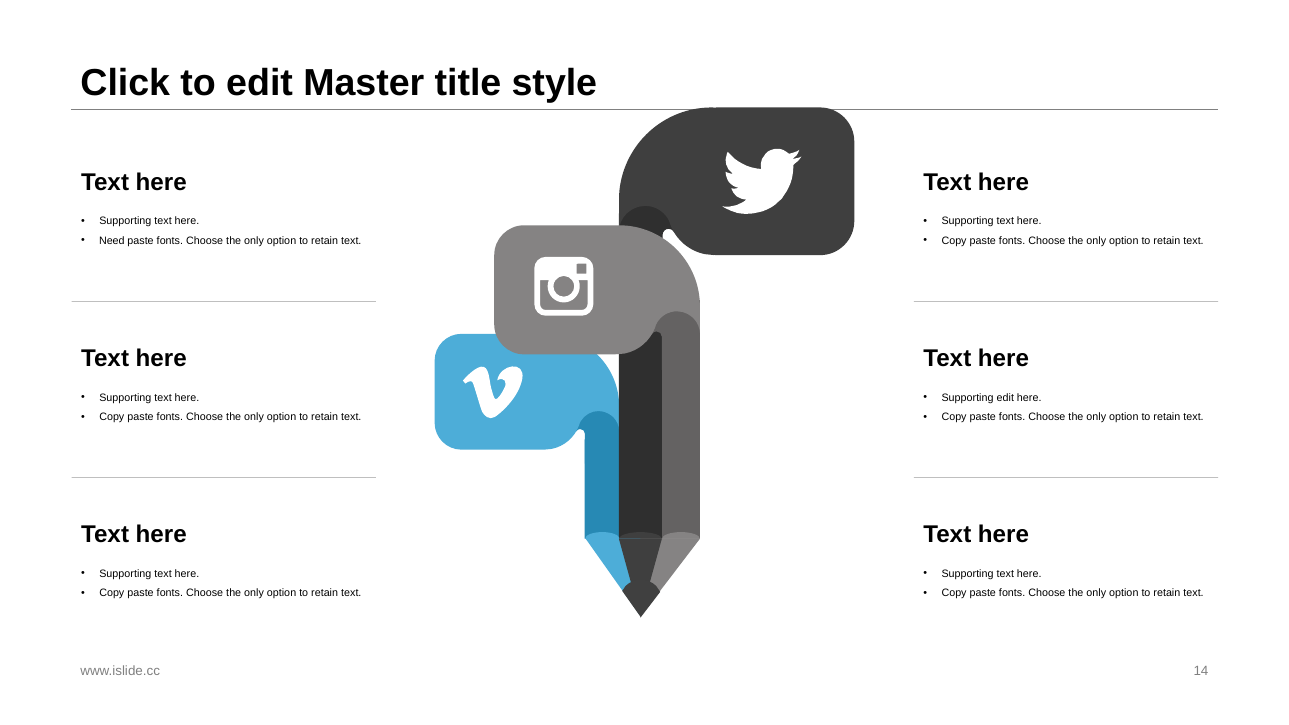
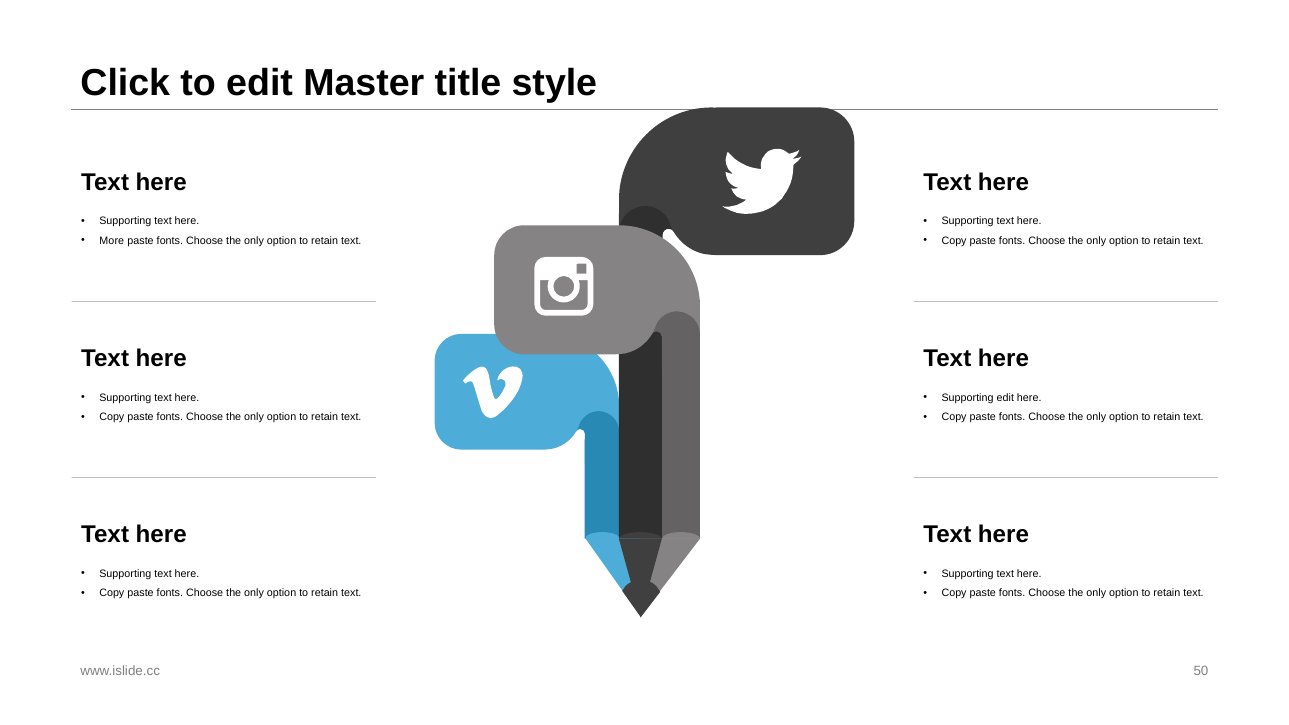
Need: Need -> More
14: 14 -> 50
